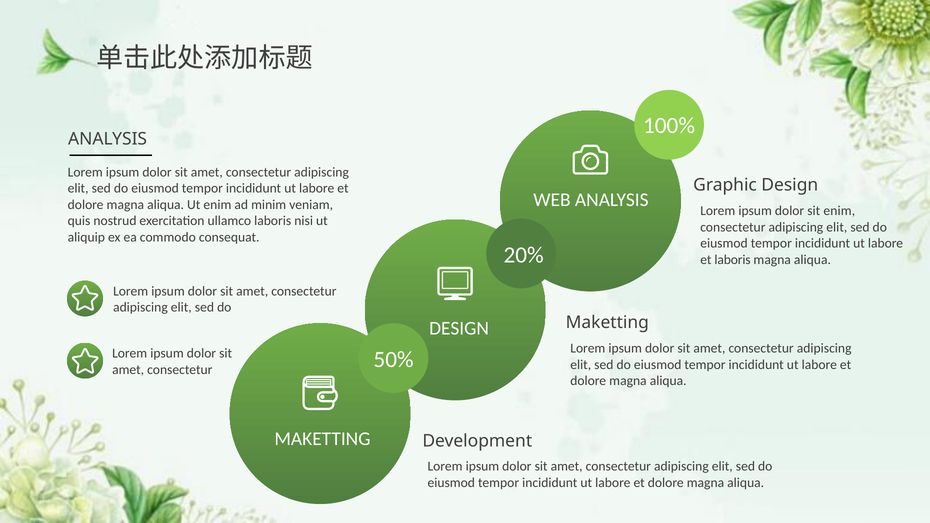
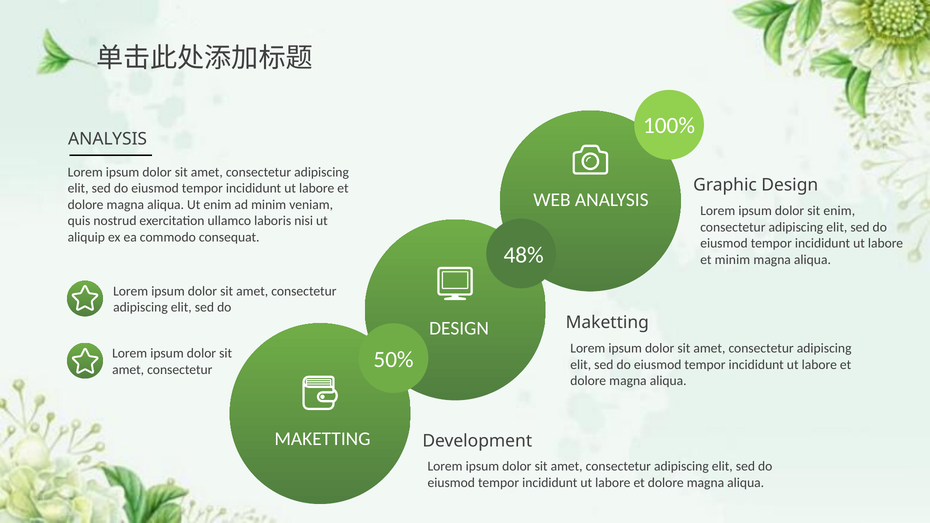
20%: 20% -> 48%
et laboris: laboris -> minim
